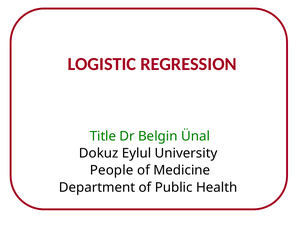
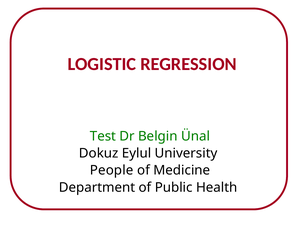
Title: Title -> Test
